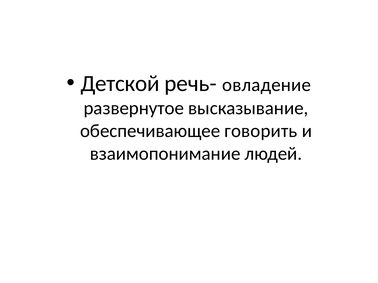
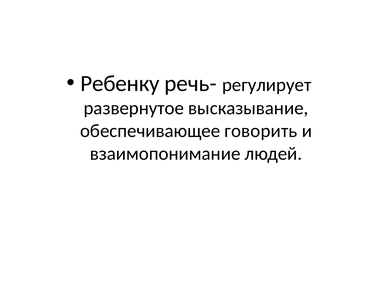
Детской: Детской -> Ребенку
овладение: овладение -> регулирует
